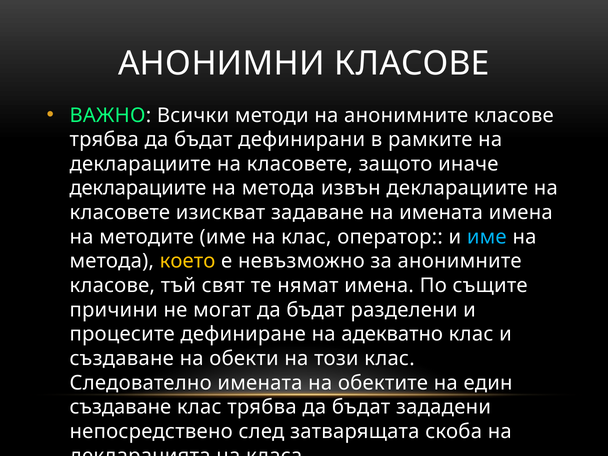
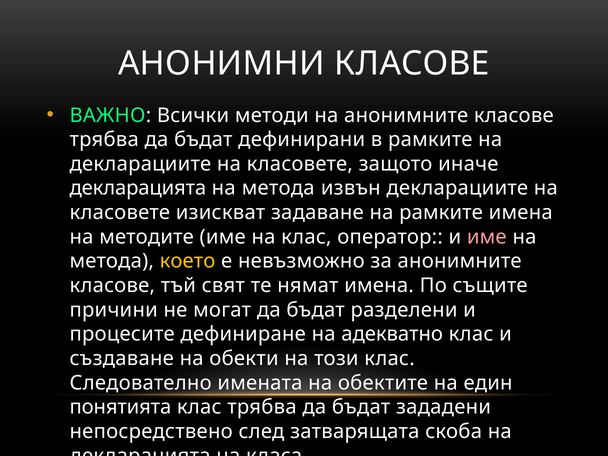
декларациите at (138, 188): декларациите -> декларацията
на имената: имената -> рамките
име at (487, 237) colour: light blue -> pink
създаване at (120, 407): създаване -> понятията
